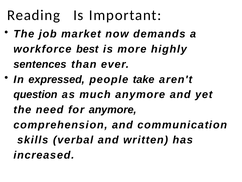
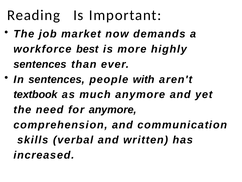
In expressed: expressed -> sentences
take: take -> with
question: question -> textbook
